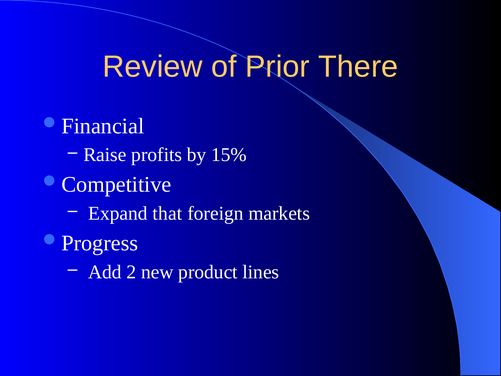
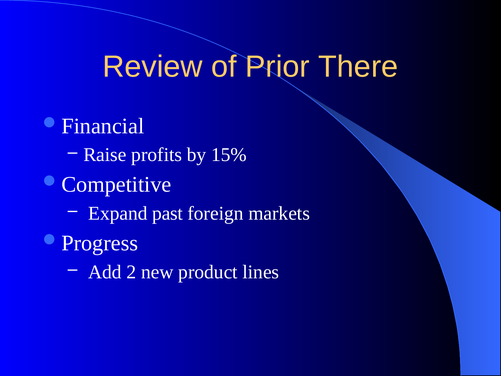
that: that -> past
